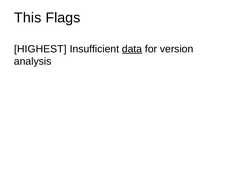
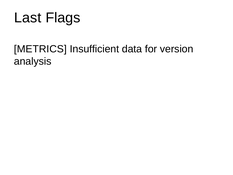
This: This -> Last
HIGHEST: HIGHEST -> METRICS
data underline: present -> none
